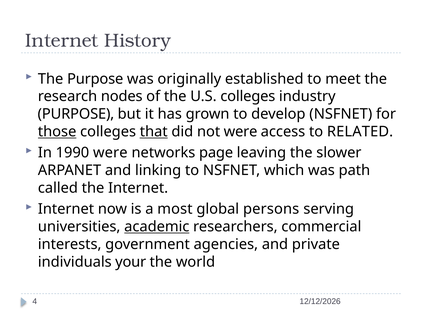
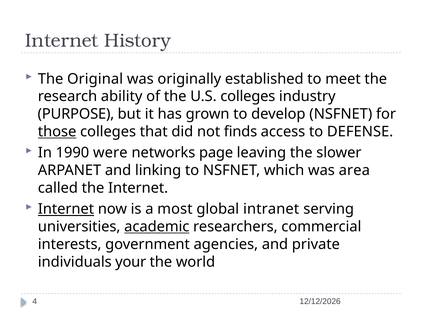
The Purpose: Purpose -> Original
nodes: nodes -> ability
that underline: present -> none
not were: were -> finds
RELATED: RELATED -> DEFENSE
path: path -> area
Internet at (66, 209) underline: none -> present
persons: persons -> intranet
